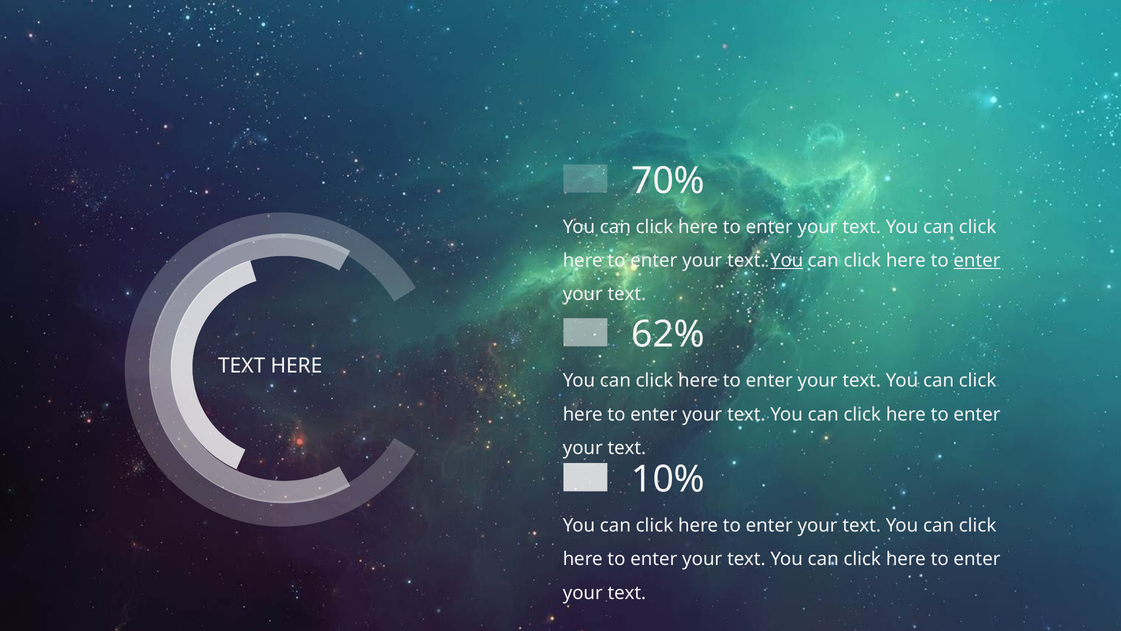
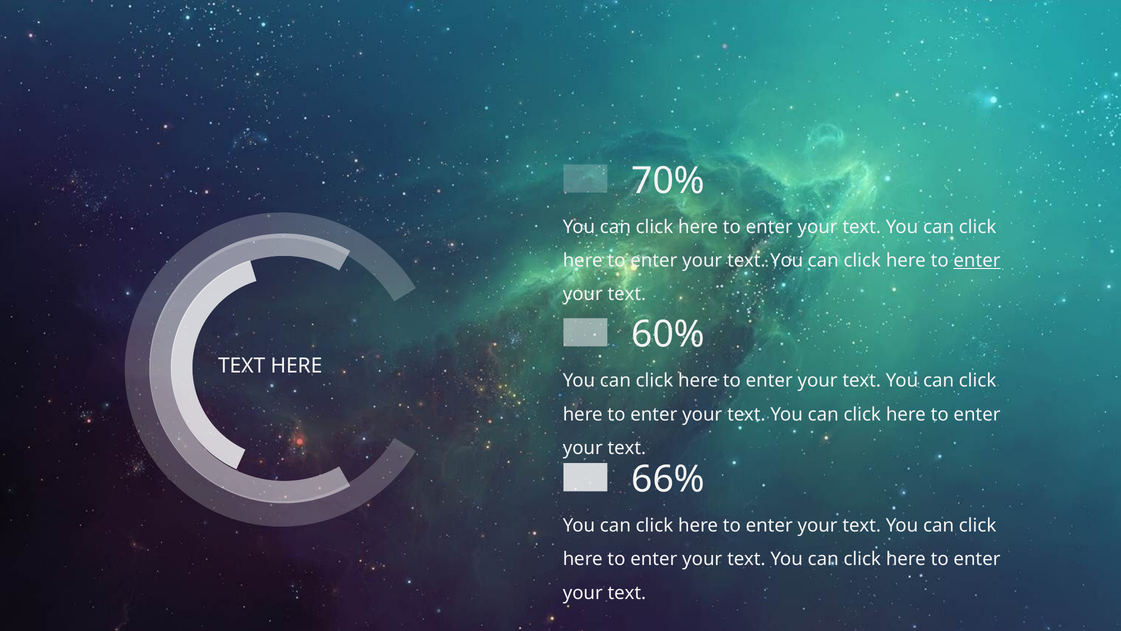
You at (787, 260) underline: present -> none
62%: 62% -> 60%
10%: 10% -> 66%
